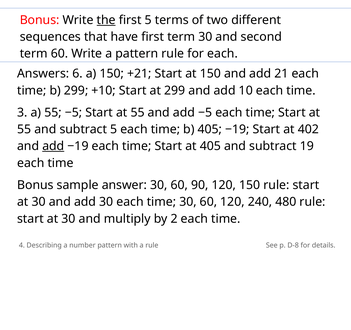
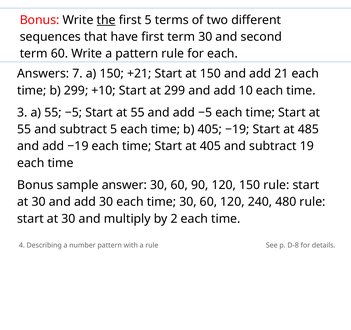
6: 6 -> 7
402: 402 -> 485
add at (53, 146) underline: present -> none
